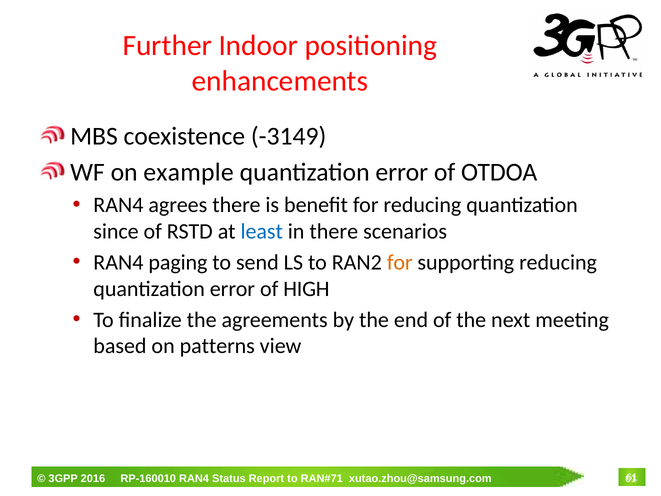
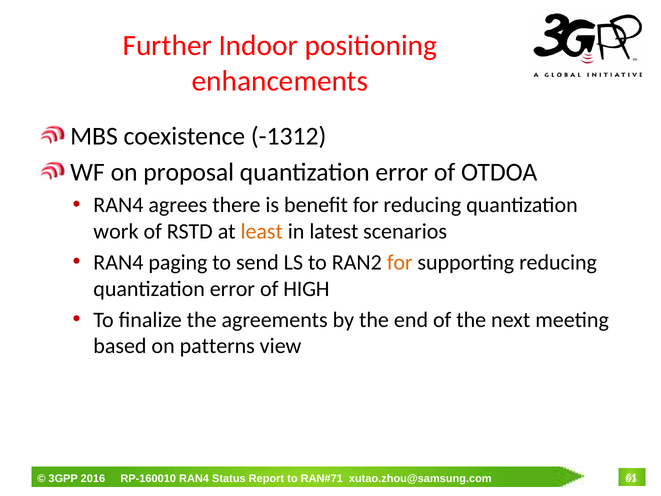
-3149: -3149 -> -1312
example: example -> proposal
since: since -> work
least colour: blue -> orange
in there: there -> latest
